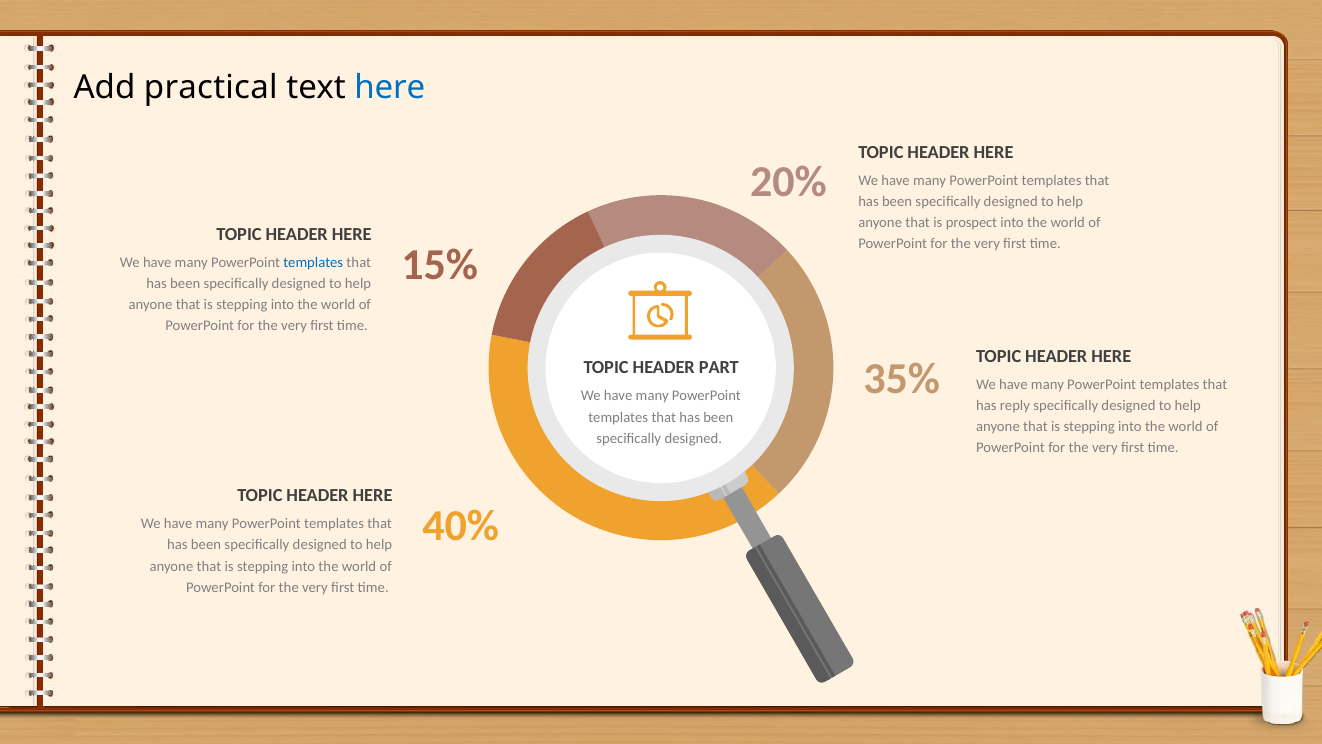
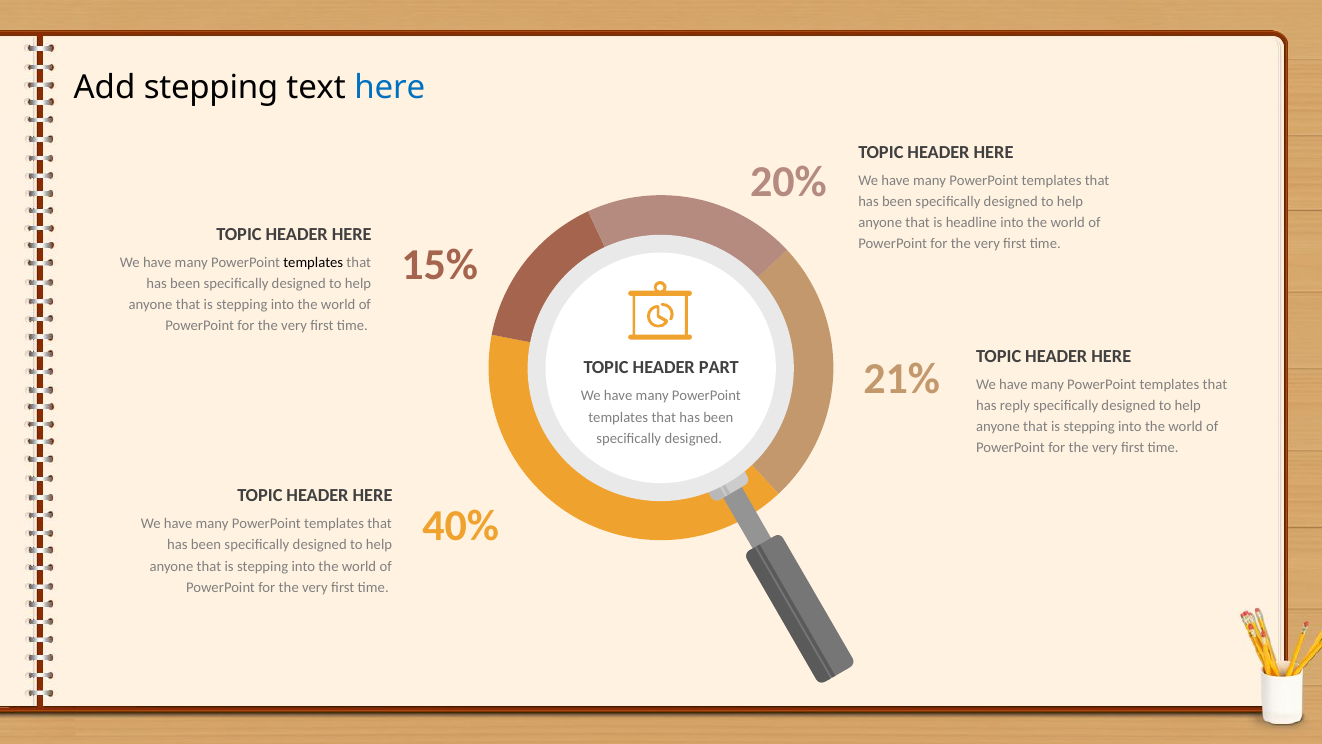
Add practical: practical -> stepping
prospect: prospect -> headline
templates at (313, 263) colour: blue -> black
35%: 35% -> 21%
